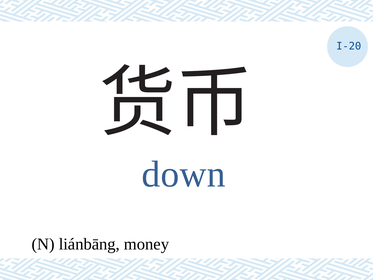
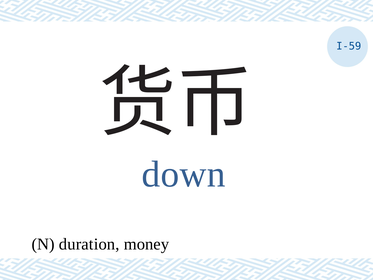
I-20: I-20 -> I-59
liánbāng: liánbāng -> duration
